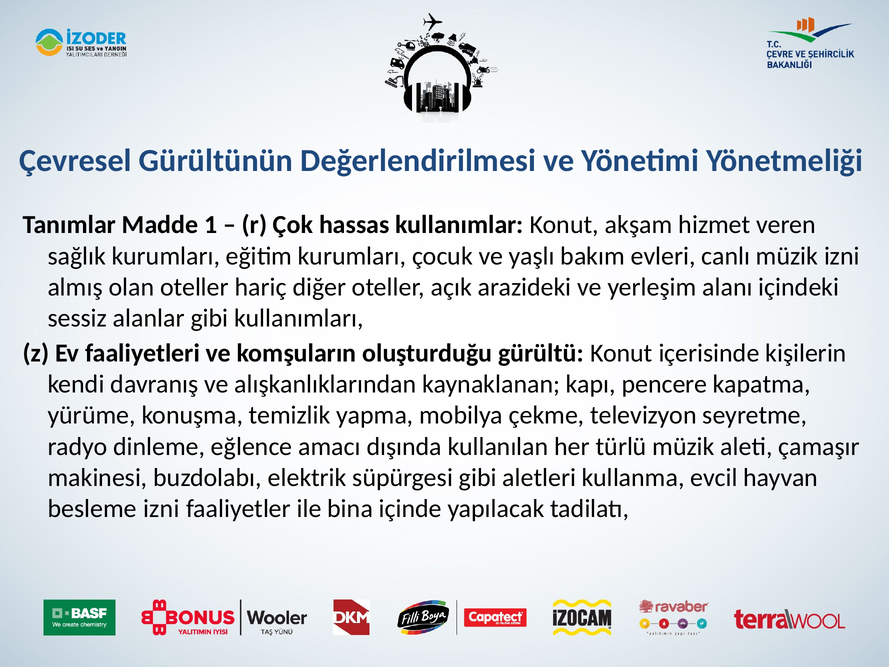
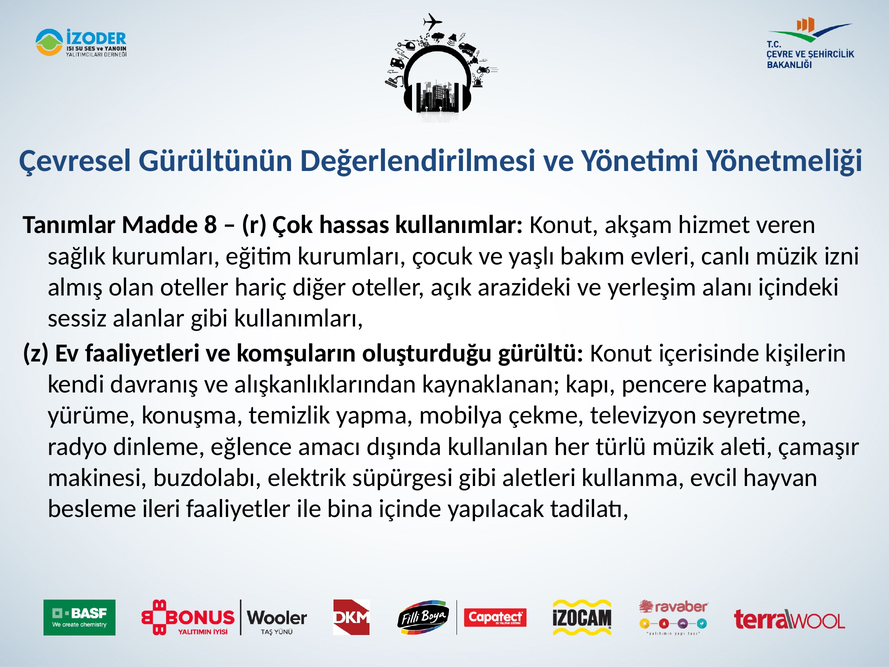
1: 1 -> 8
besleme izni: izni -> ileri
